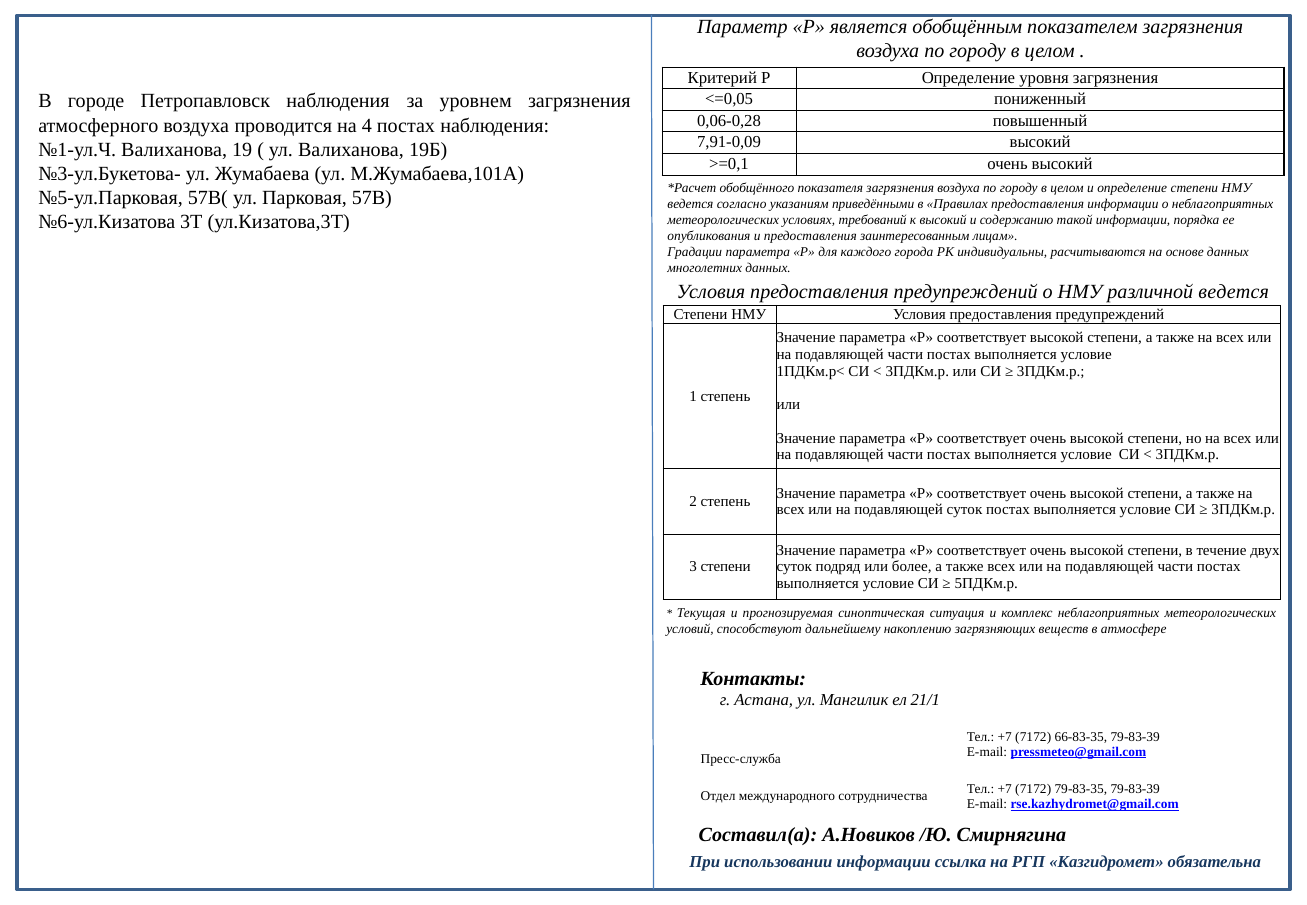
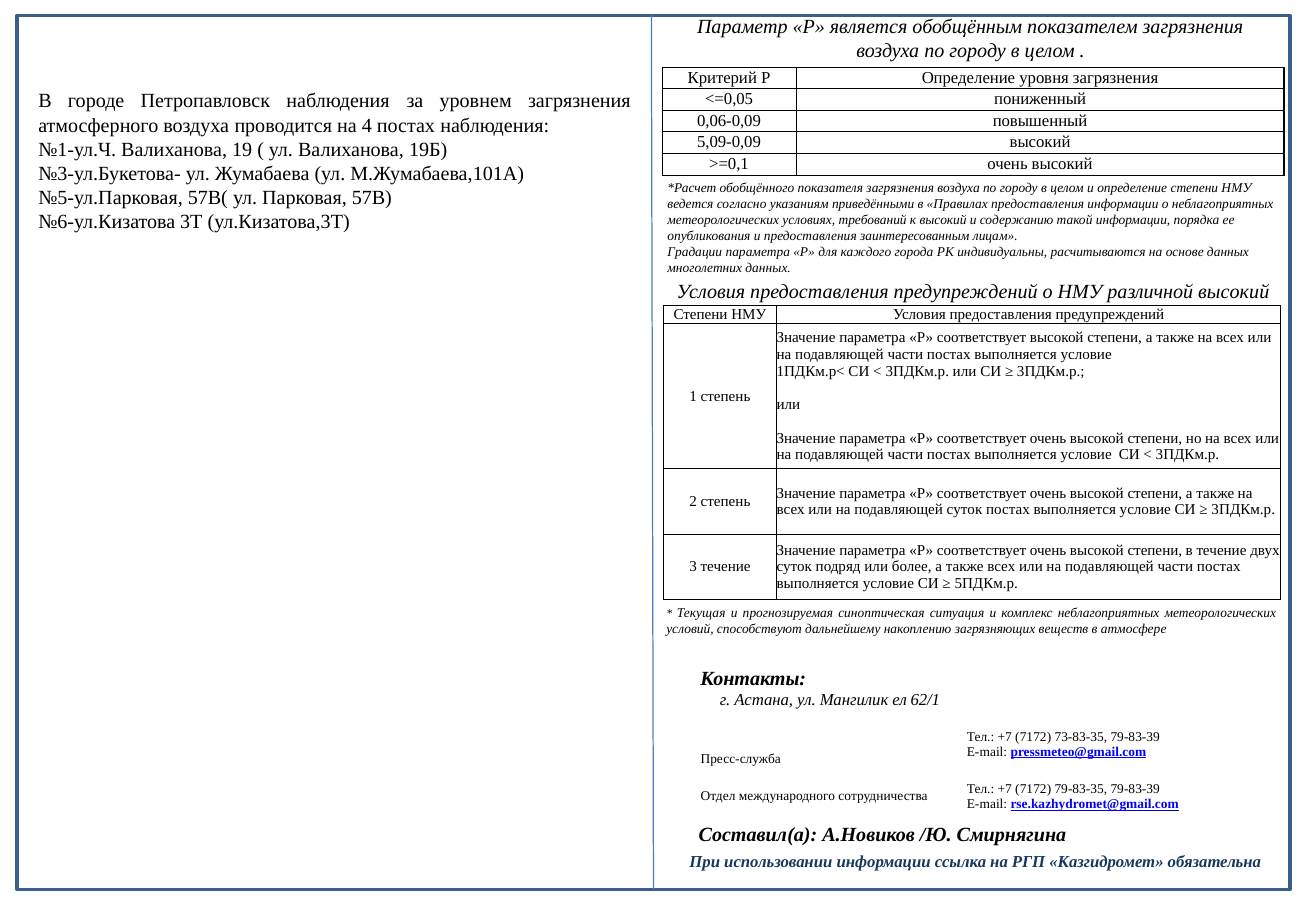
0,06-0,28: 0,06-0,28 -> 0,06-0,09
7,91-0,09: 7,91-0,09 -> 5,09-0,09
различной ведется: ведется -> высокий
3 степени: степени -> течение
21/1: 21/1 -> 62/1
66-83-35: 66-83-35 -> 73-83-35
